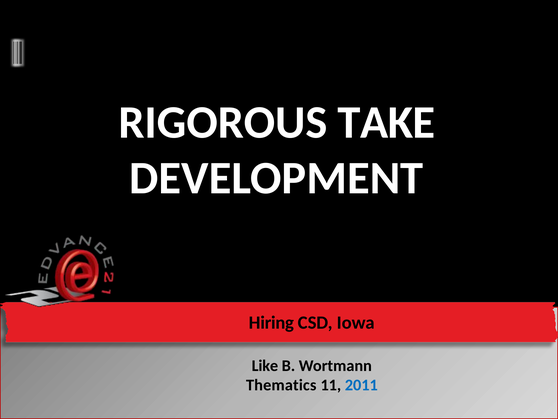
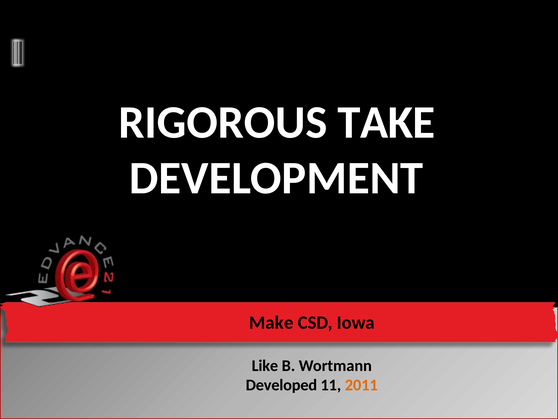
Hiring: Hiring -> Make
Thematics: Thematics -> Developed
2011 colour: blue -> orange
